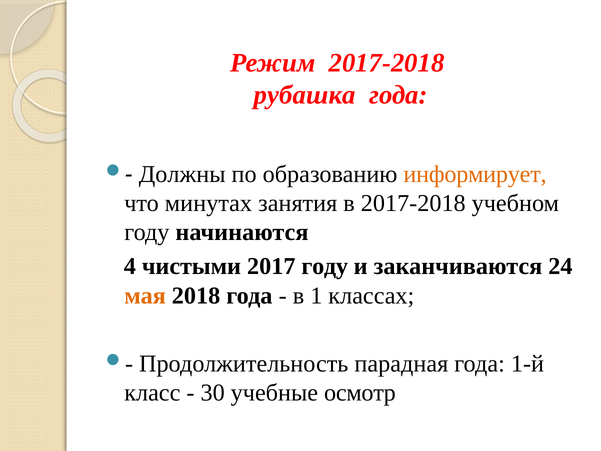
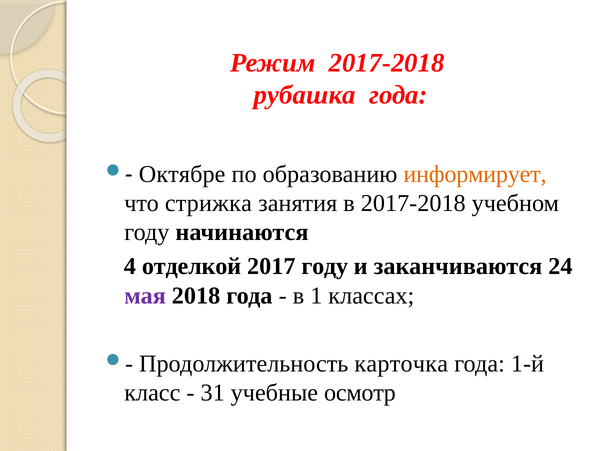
Должны: Должны -> Октябре
минутах: минутах -> стрижка
чистыми: чистыми -> отделкой
мая colour: orange -> purple
парадная: парадная -> карточка
30: 30 -> 31
